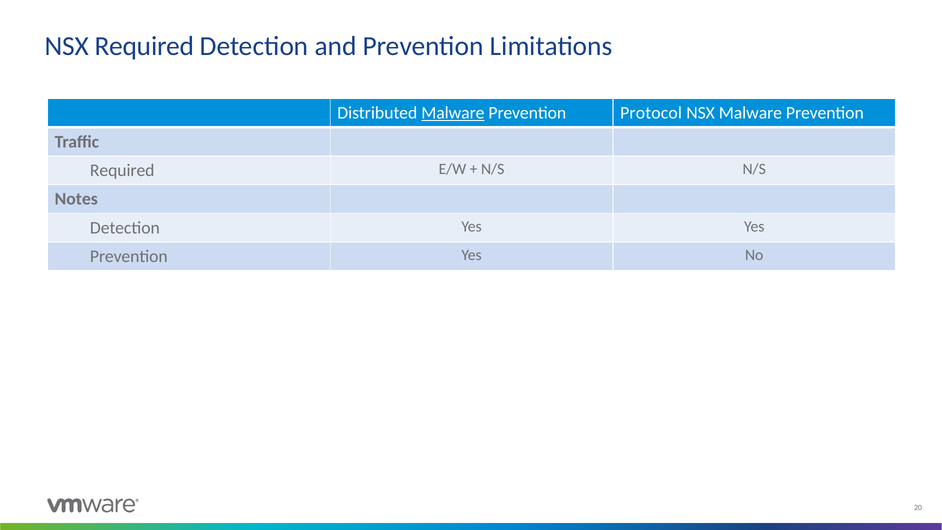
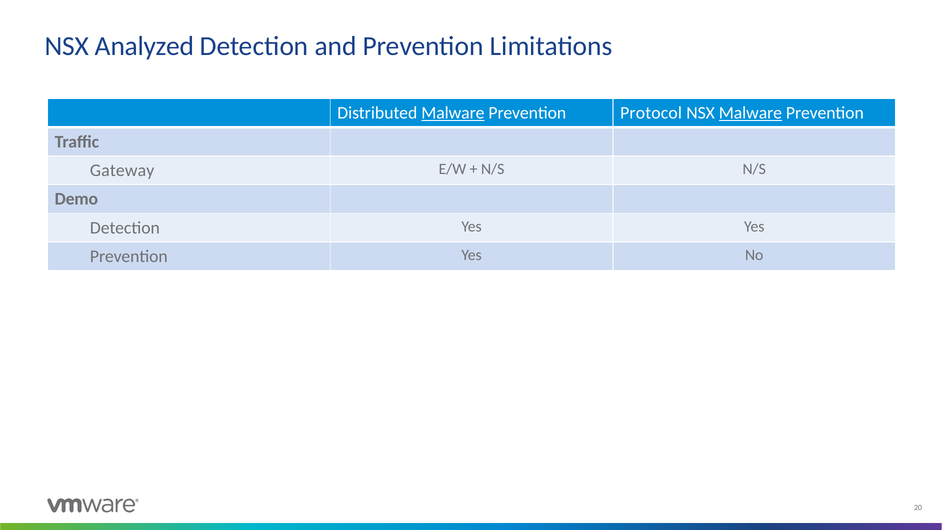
NSX Required: Required -> Analyzed
Malware at (750, 113) underline: none -> present
Required at (122, 170): Required -> Gateway
Notes: Notes -> Demo
